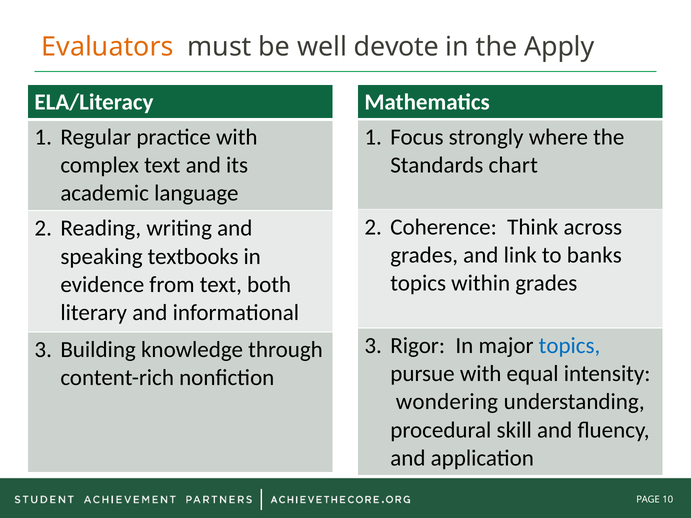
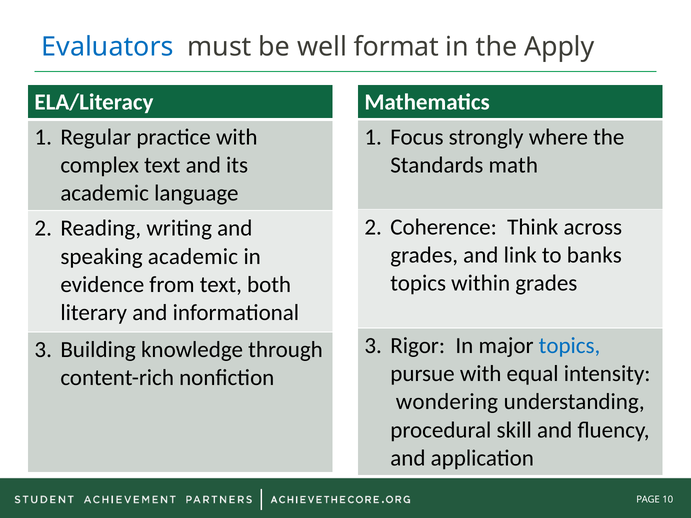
Evaluators colour: orange -> blue
devote: devote -> format
chart: chart -> math
speaking textbooks: textbooks -> academic
